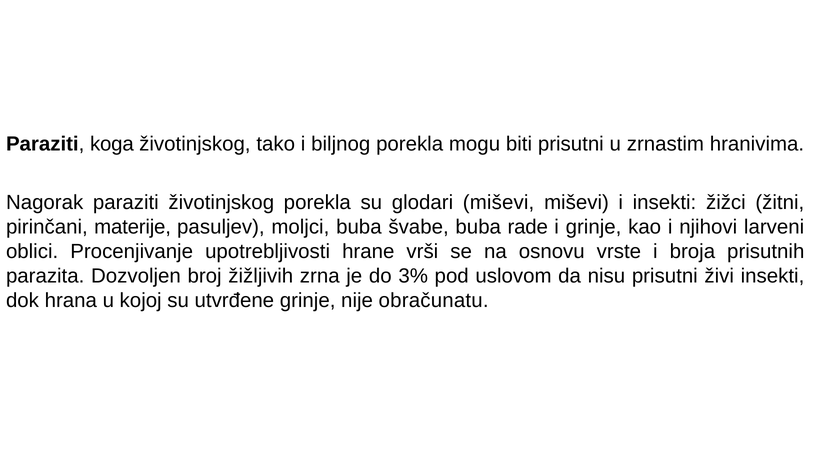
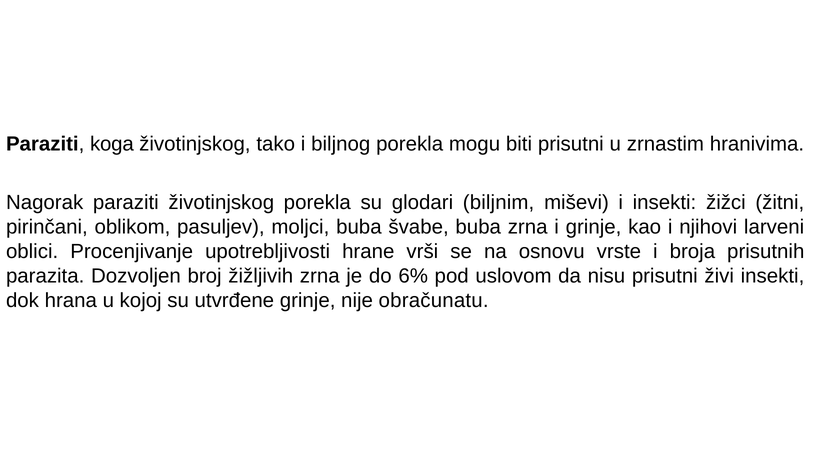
glodari miševi: miševi -> biljnim
materije: materije -> oblikom
buba rade: rade -> zrna
3%: 3% -> 6%
